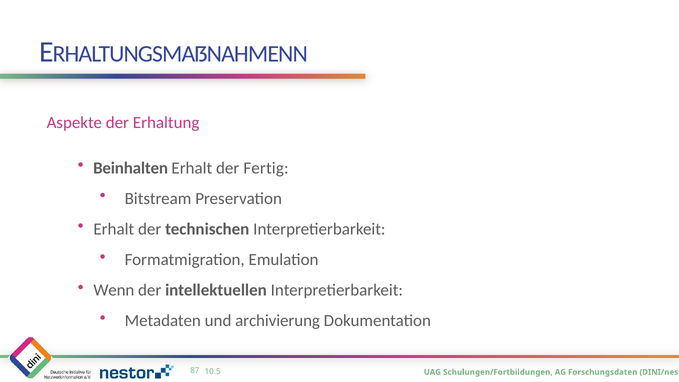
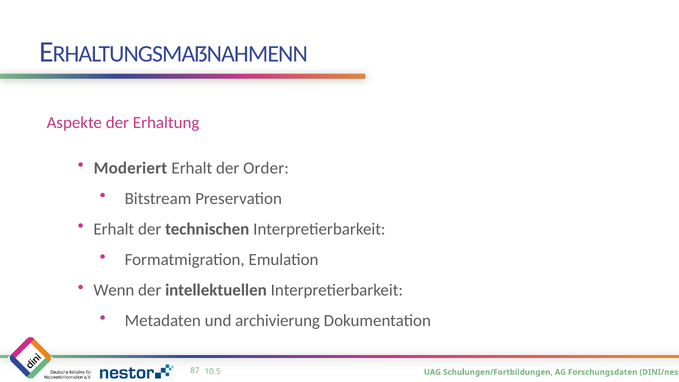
Beinhalten: Beinhalten -> Moderiert
Fertig: Fertig -> Order
